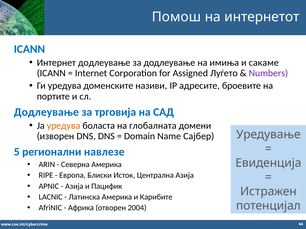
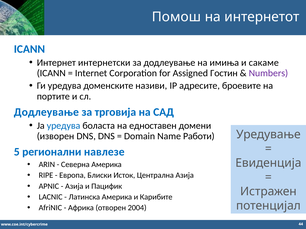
Интернет додлеување: додлеување -> интернетски
Луѓето: Луѓето -> Гостин
уредува at (64, 126) colour: orange -> blue
глобалната: глобалната -> едноставен
Сајбер: Сајбер -> Работи
